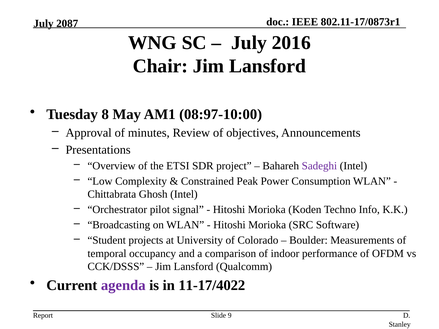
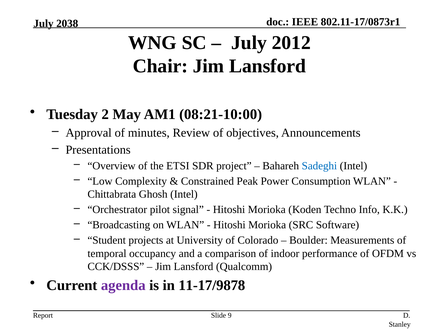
2087: 2087 -> 2038
2016: 2016 -> 2012
8: 8 -> 2
08:97-10:00: 08:97-10:00 -> 08:21-10:00
Sadeghi colour: purple -> blue
11-17/4022: 11-17/4022 -> 11-17/9878
